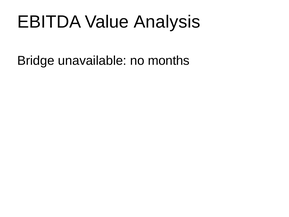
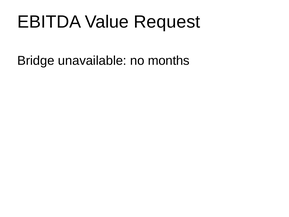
Analysis: Analysis -> Request
